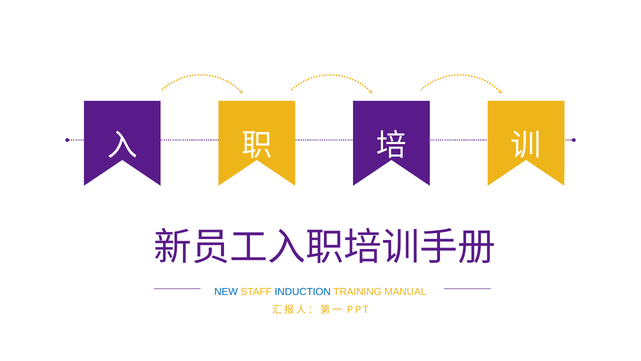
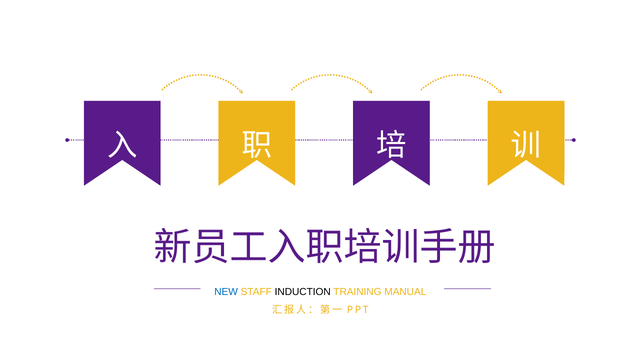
INDUCTION colour: blue -> black
